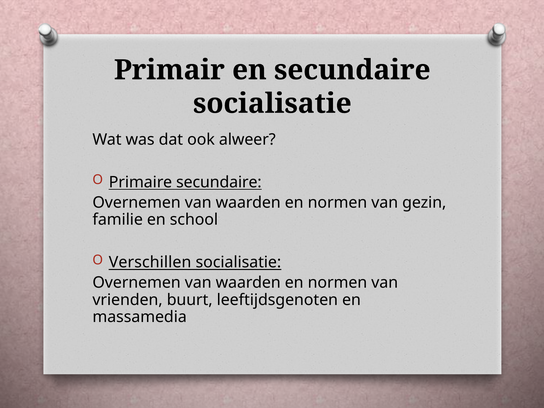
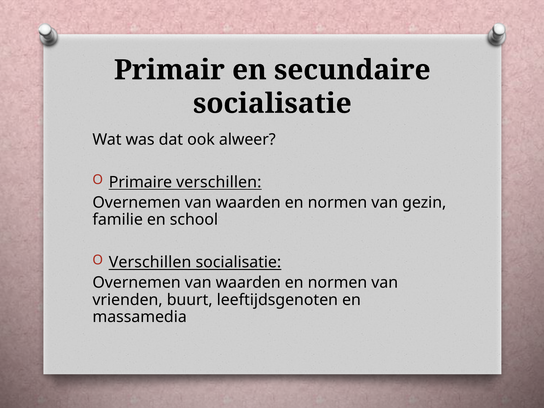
Primaire secundaire: secundaire -> verschillen
